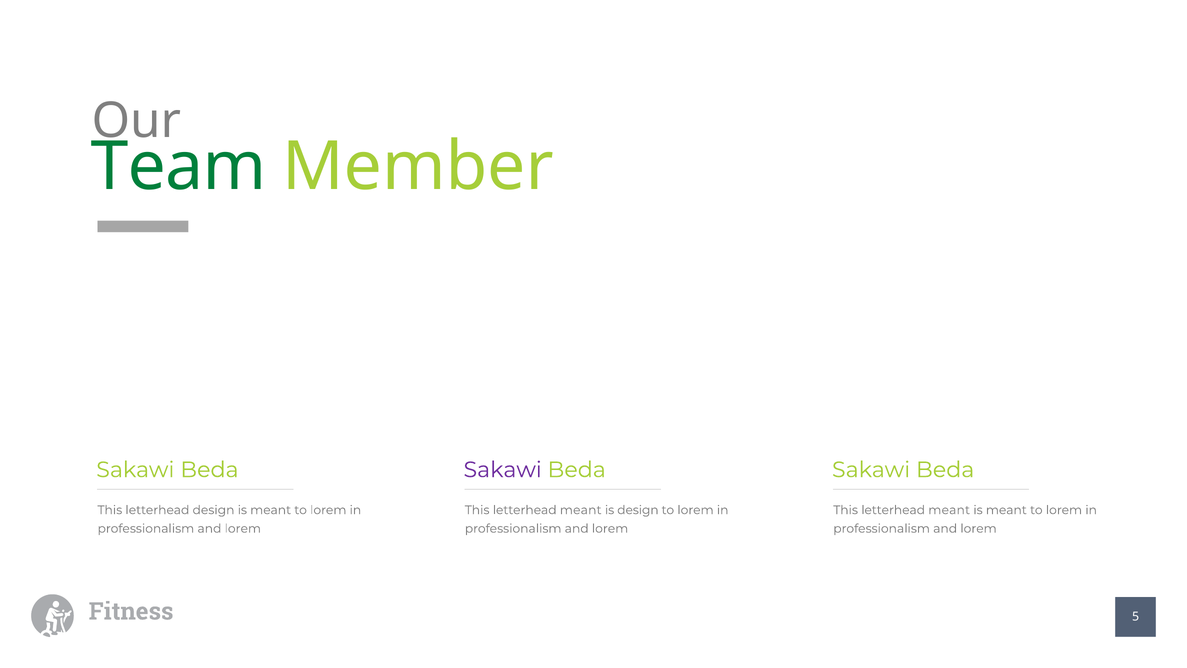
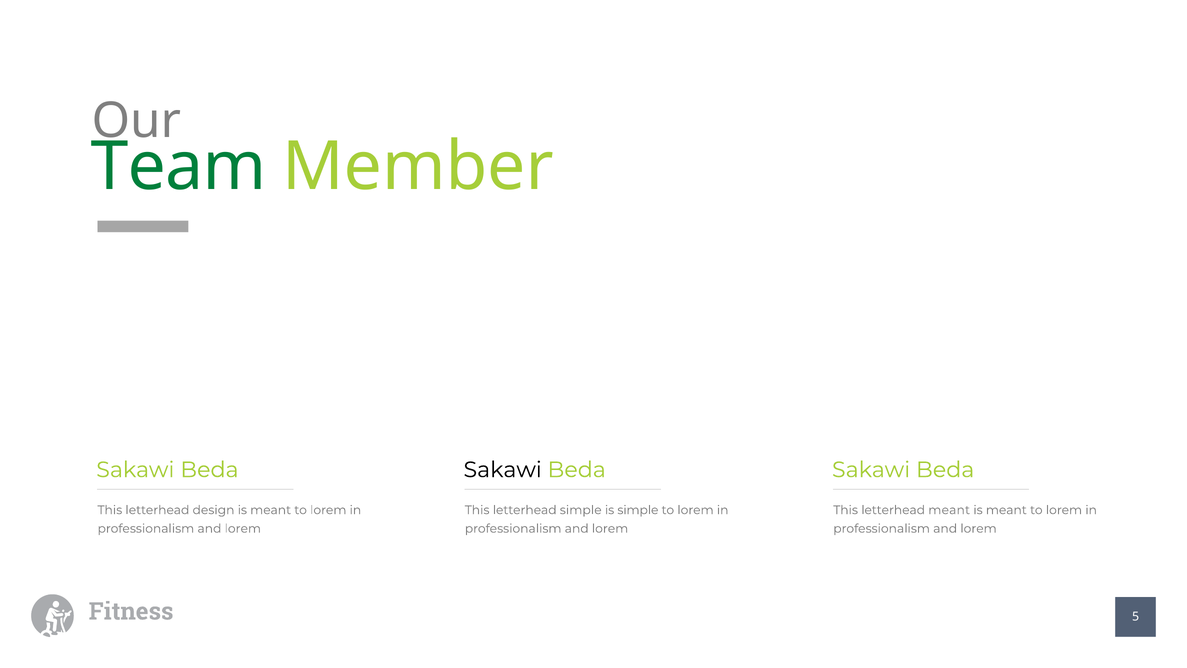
Sakawi at (503, 470) colour: purple -> black
meant at (581, 510): meant -> simple
is design: design -> simple
